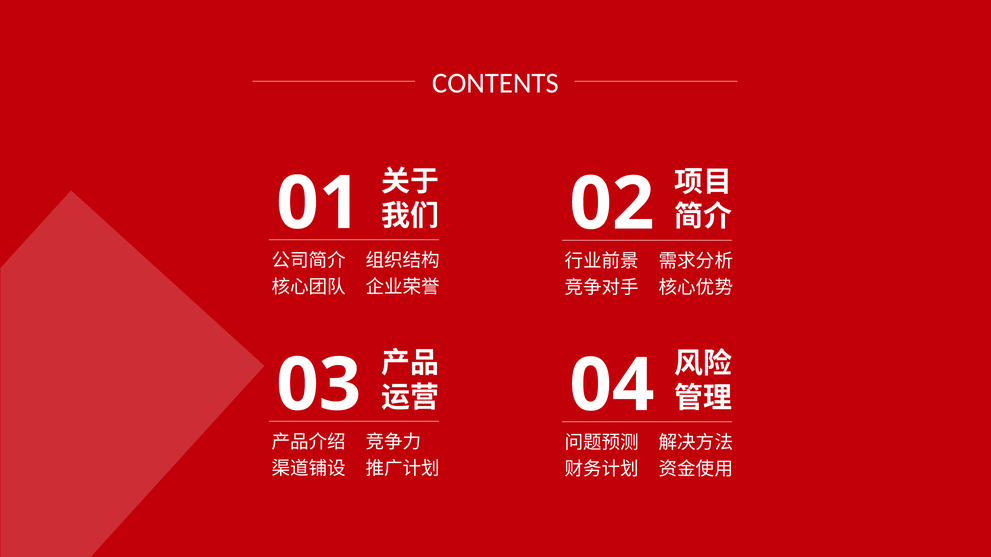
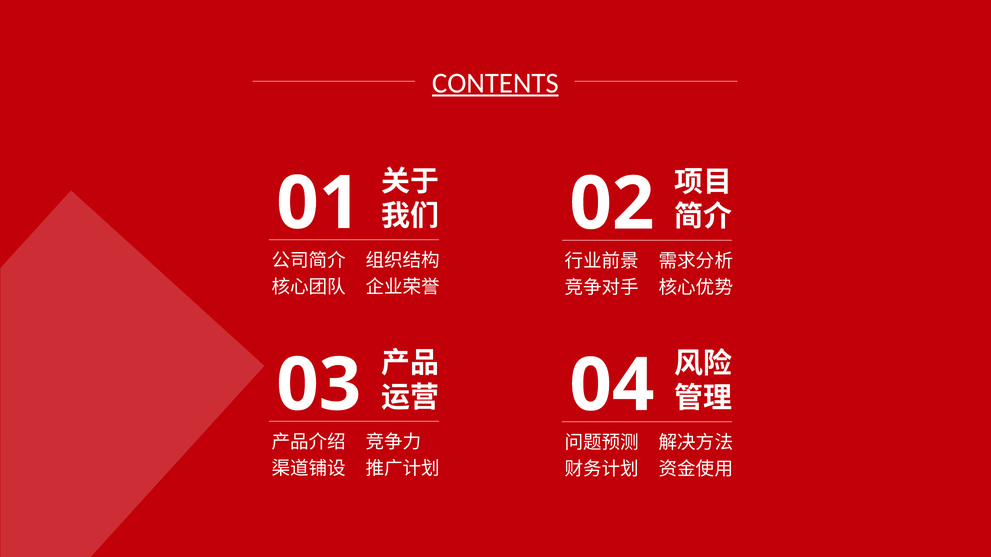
CONTENTS underline: none -> present
